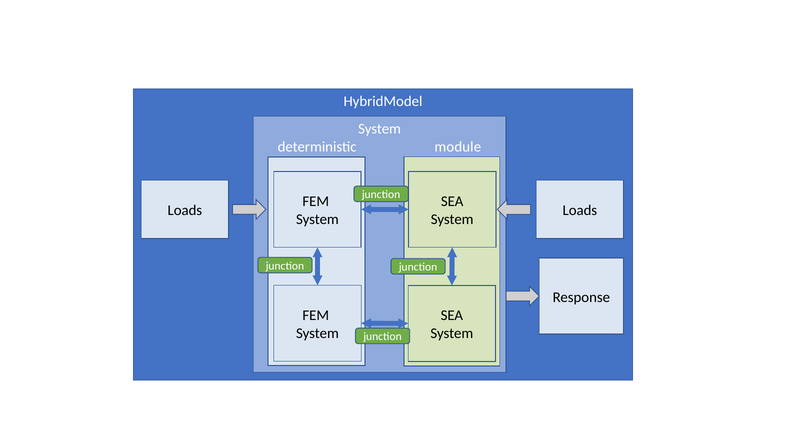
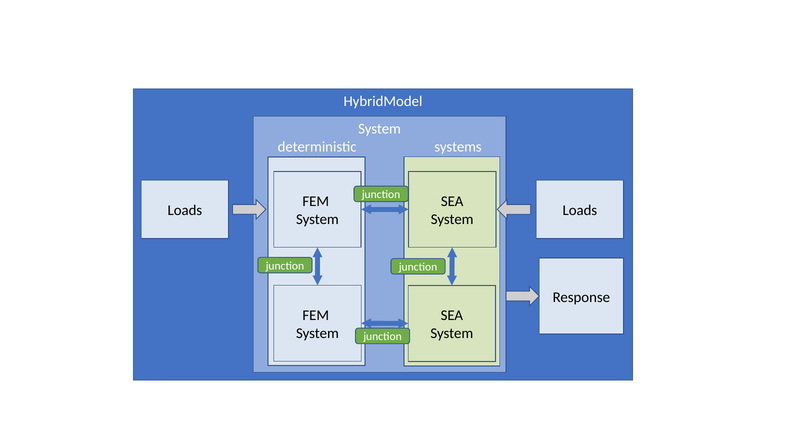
module: module -> systems
